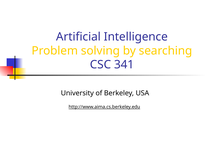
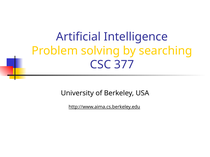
341: 341 -> 377
